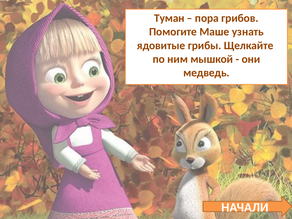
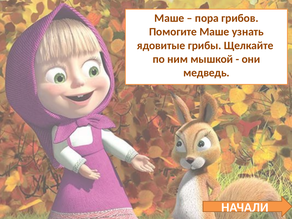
Туман at (169, 18): Туман -> Маше
